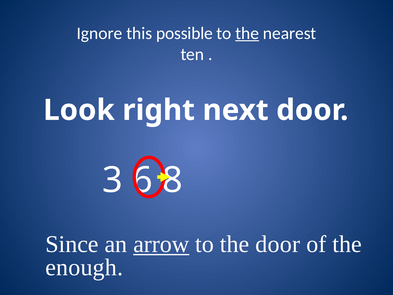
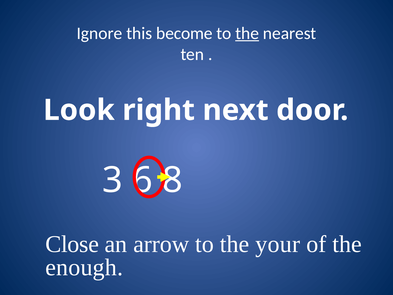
possible: possible -> become
Since: Since -> Close
arrow underline: present -> none
the door: door -> your
